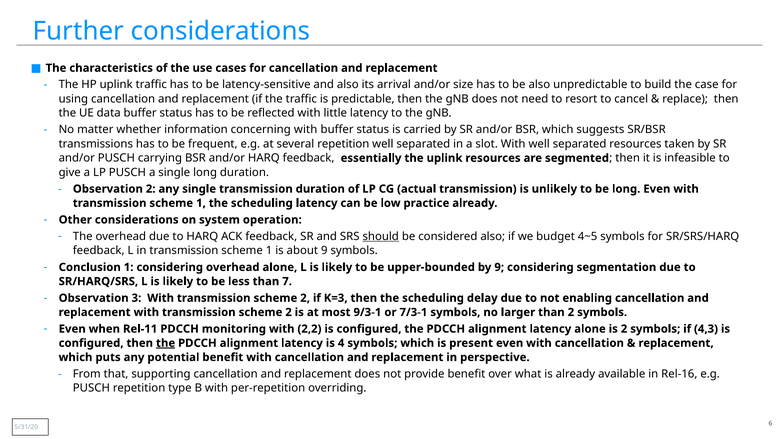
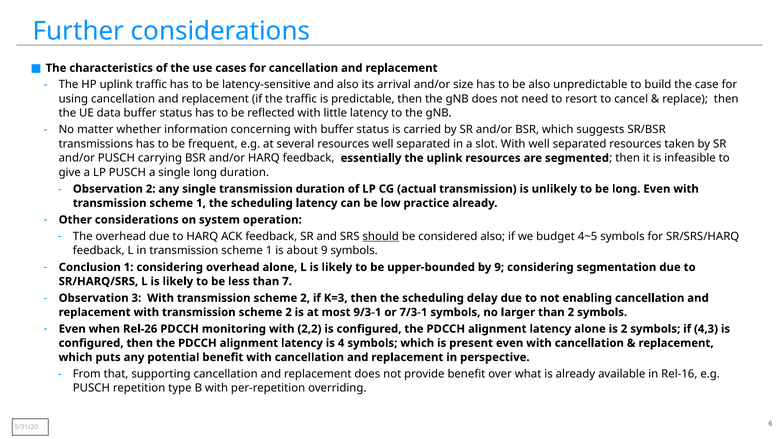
several repetition: repetition -> resources
Rel-11: Rel-11 -> Rel-26
the at (166, 343) underline: present -> none
